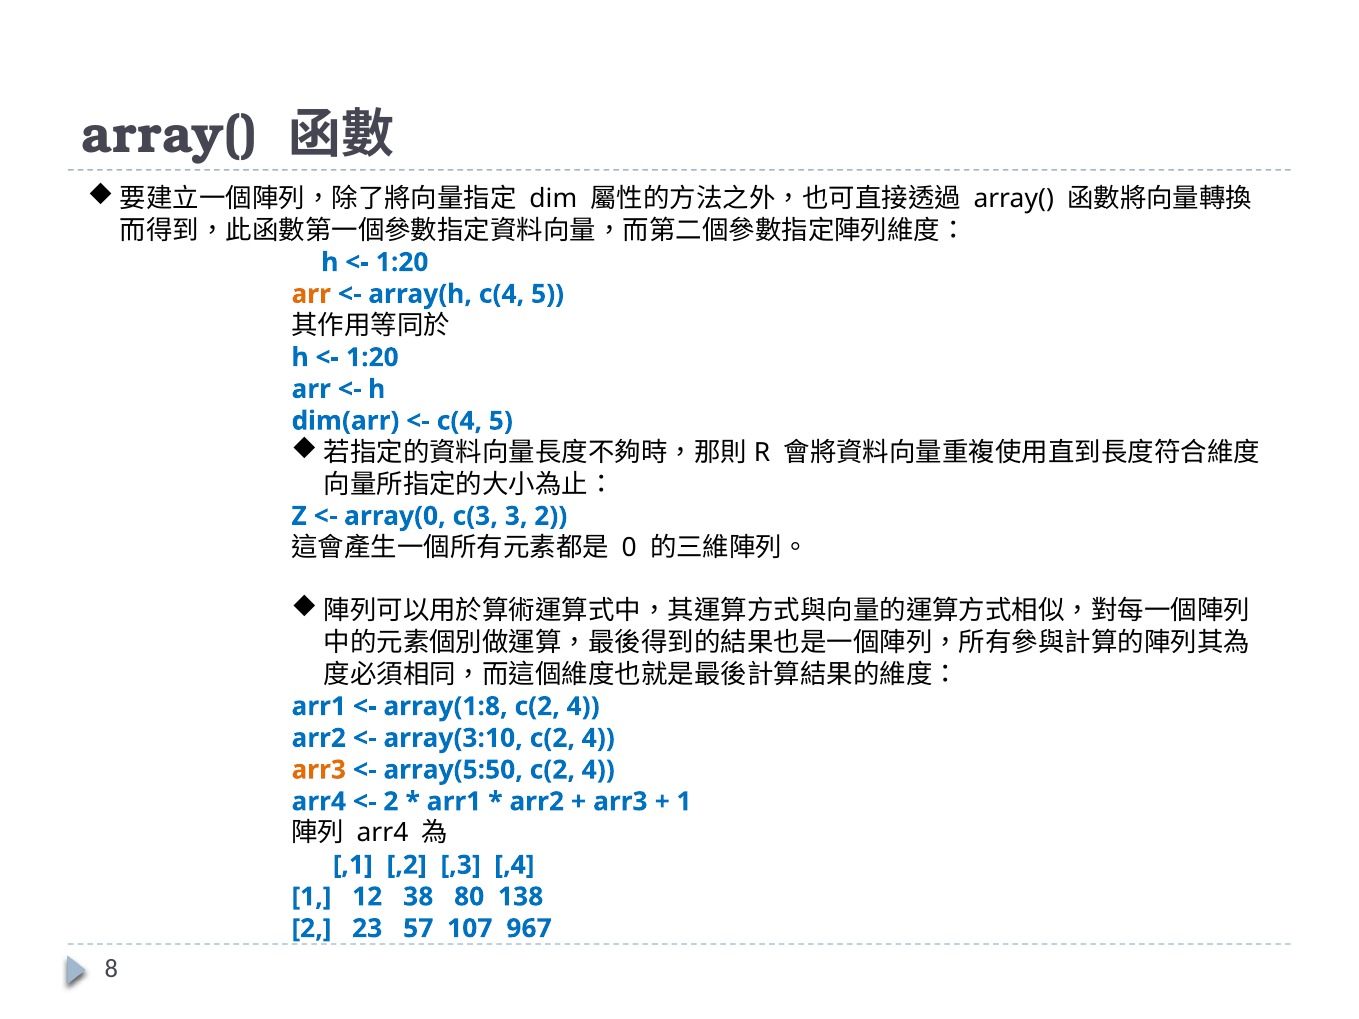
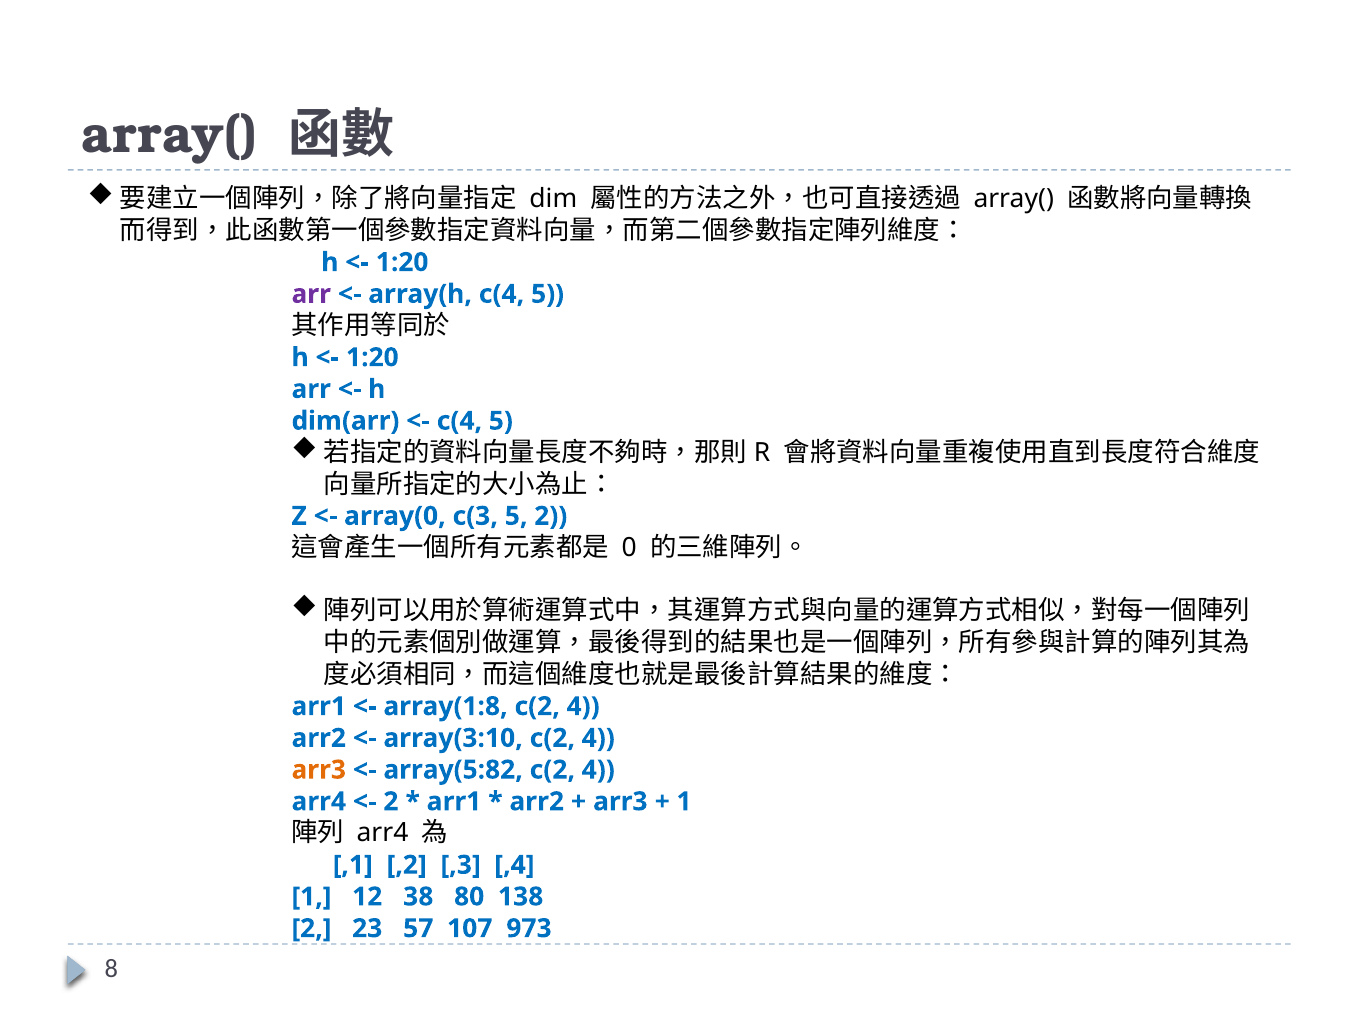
arr at (311, 294) colour: orange -> purple
c(3 3: 3 -> 5
array(5:50: array(5:50 -> array(5:82
967: 967 -> 973
